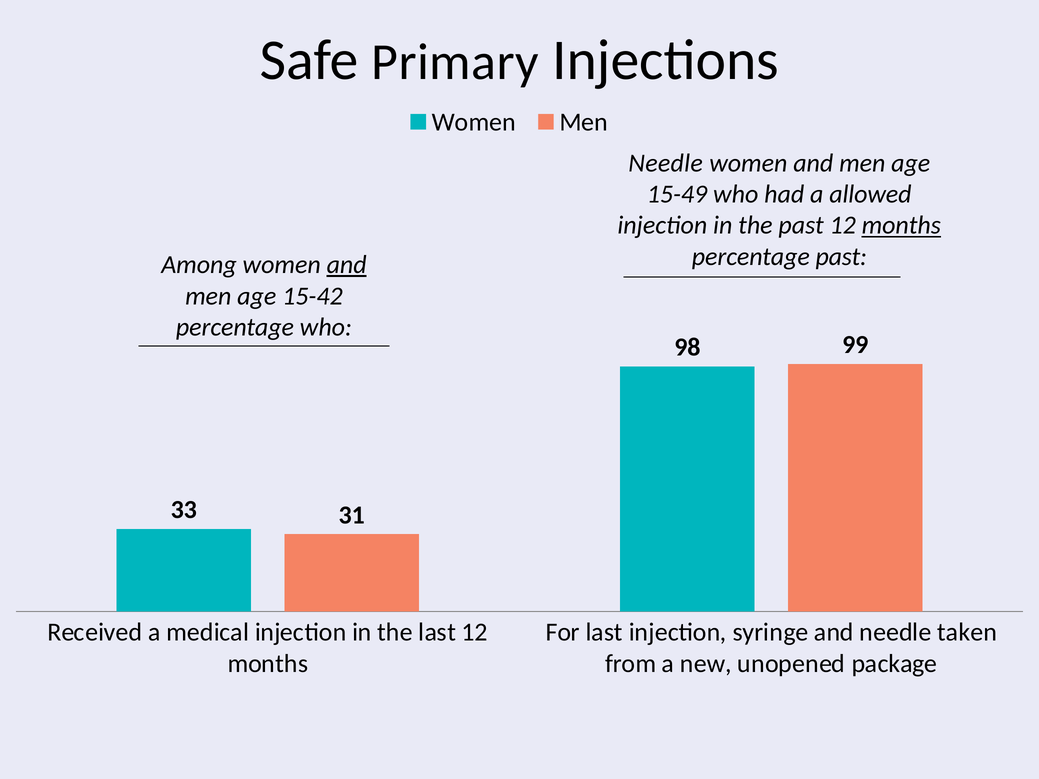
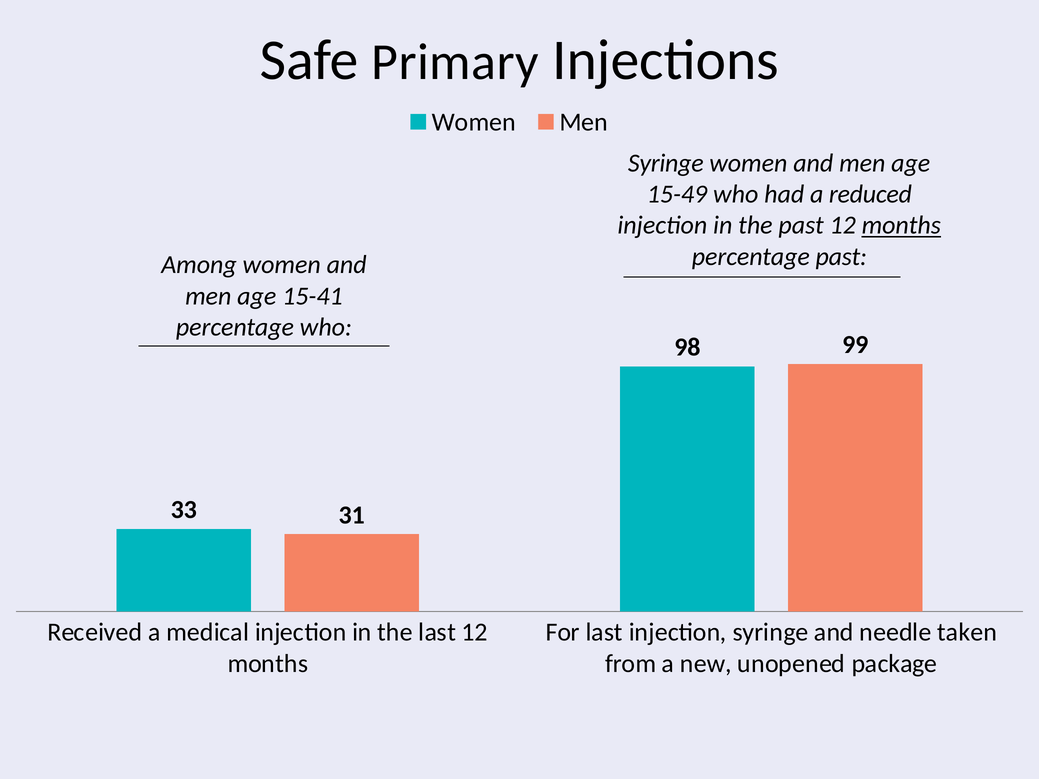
Needle at (666, 163): Needle -> Syringe
allowed: allowed -> reduced
and at (347, 265) underline: present -> none
15-42: 15-42 -> 15-41
